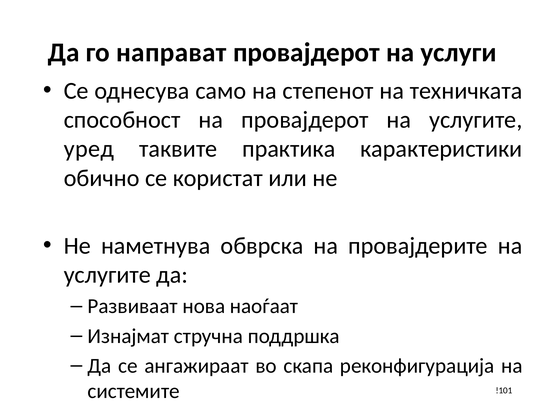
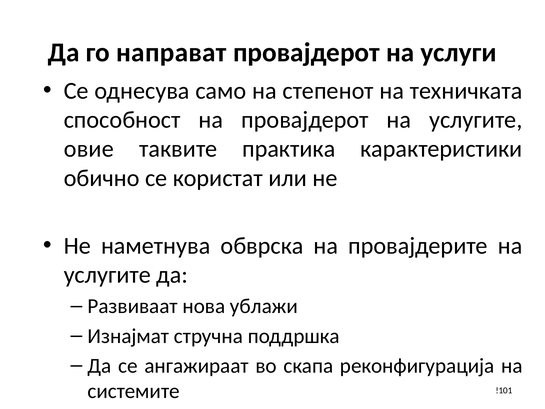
уред: уред -> овие
наоѓаат: наоѓаат -> ублажи
